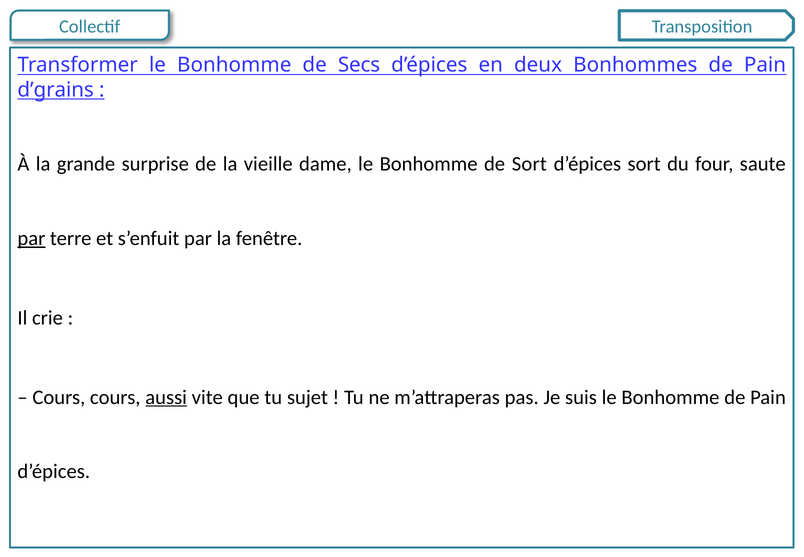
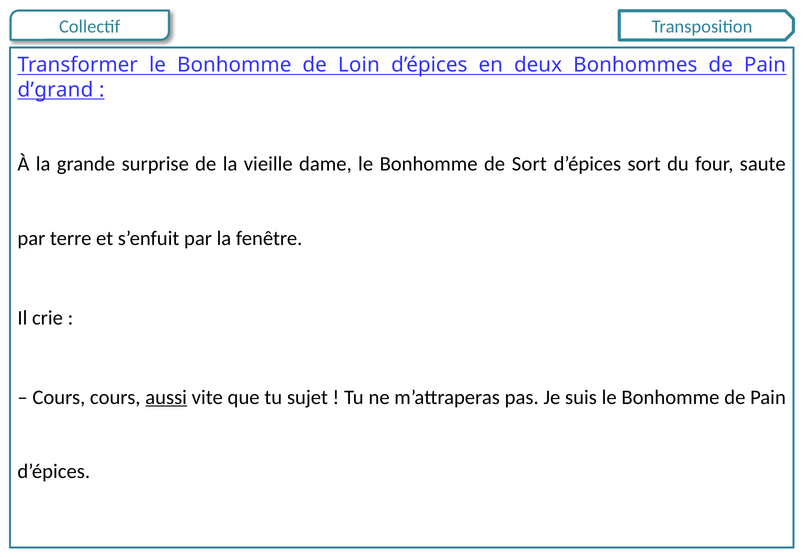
Secs: Secs -> Loin
d’grains: d’grains -> d’grand
par at (31, 238) underline: present -> none
